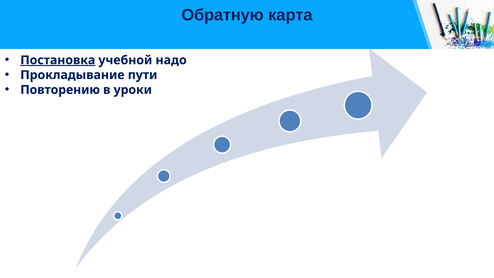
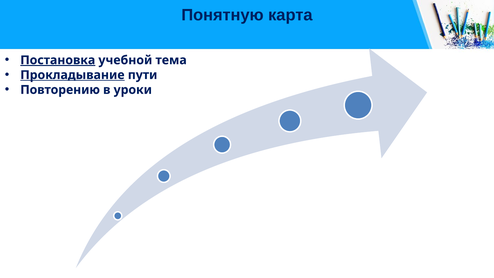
Обратную: Обратную -> Понятную
надо: надо -> тема
Прокладывание underline: none -> present
